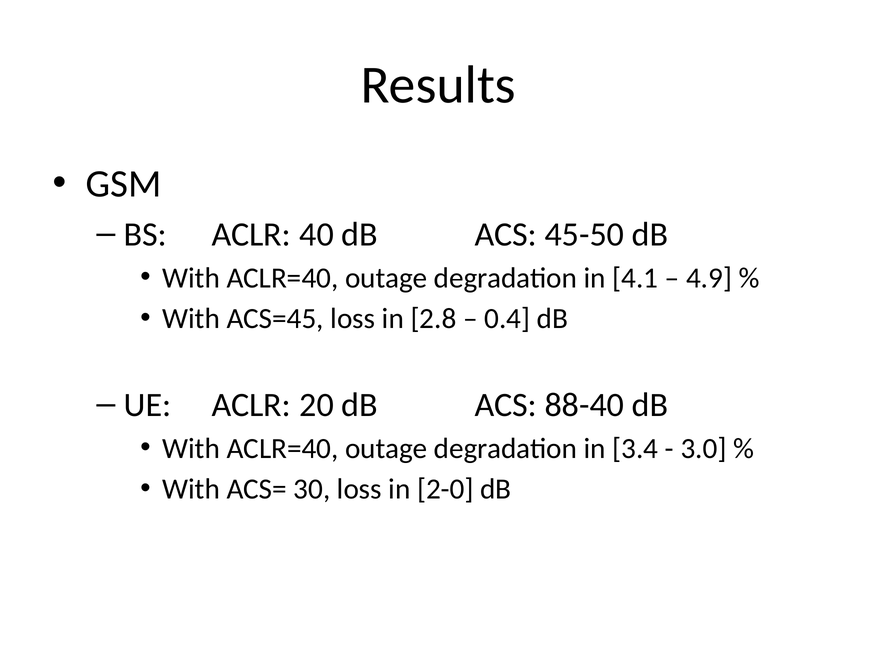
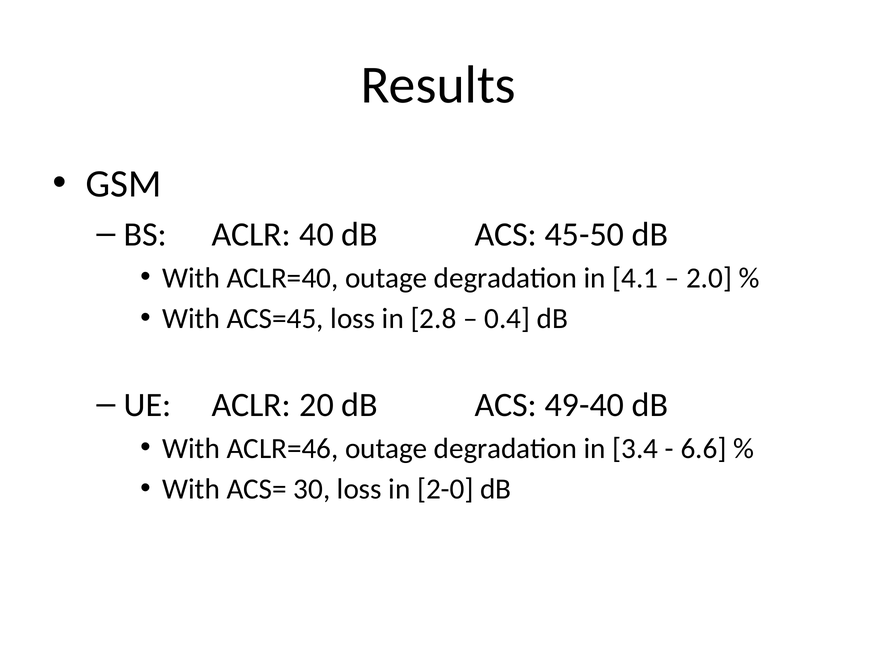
4.9: 4.9 -> 2.0
88-40: 88-40 -> 49-40
ACLR=40 at (283, 448): ACLR=40 -> ACLR=46
3.0: 3.0 -> 6.6
